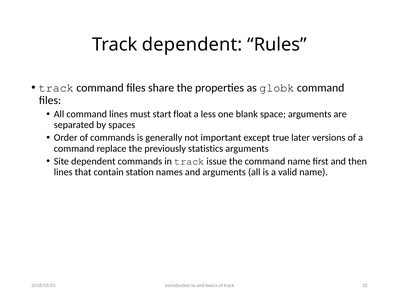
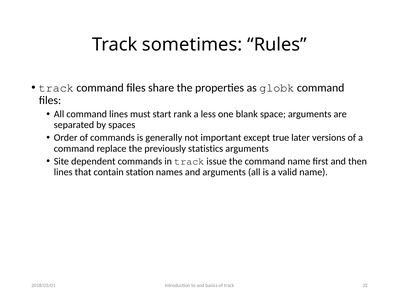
Track dependent: dependent -> sometimes
float: float -> rank
